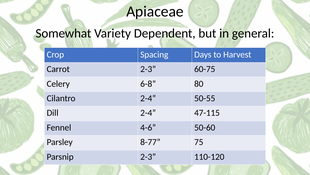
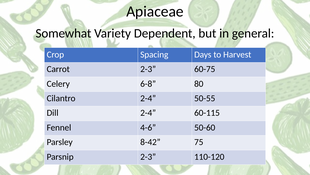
47-115: 47-115 -> 60-115
8-77: 8-77 -> 8-42
